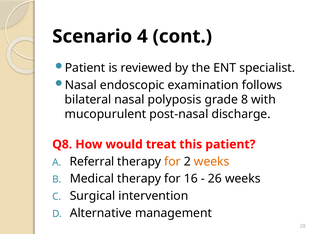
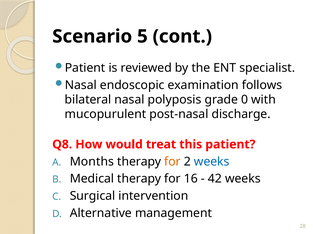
4: 4 -> 5
8: 8 -> 0
Referral: Referral -> Months
weeks at (212, 162) colour: orange -> blue
26: 26 -> 42
